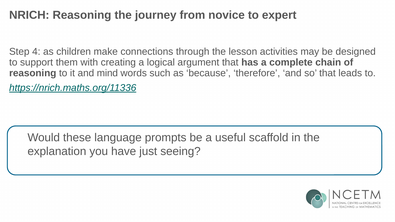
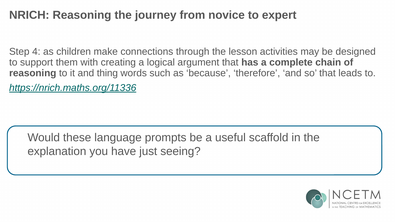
mind: mind -> thing
